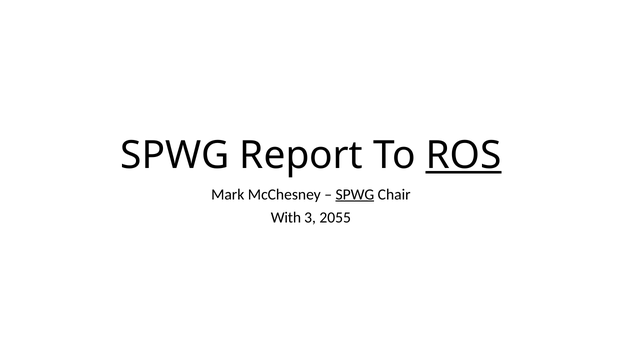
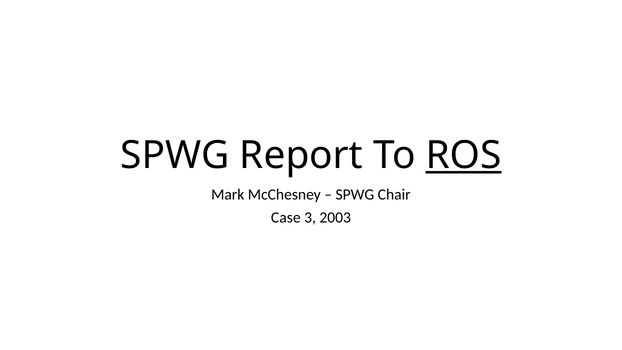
SPWG at (355, 194) underline: present -> none
With: With -> Case
2055: 2055 -> 2003
